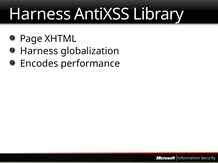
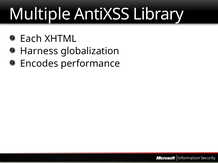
Harness at (40, 14): Harness -> Multiple
Page: Page -> Each
